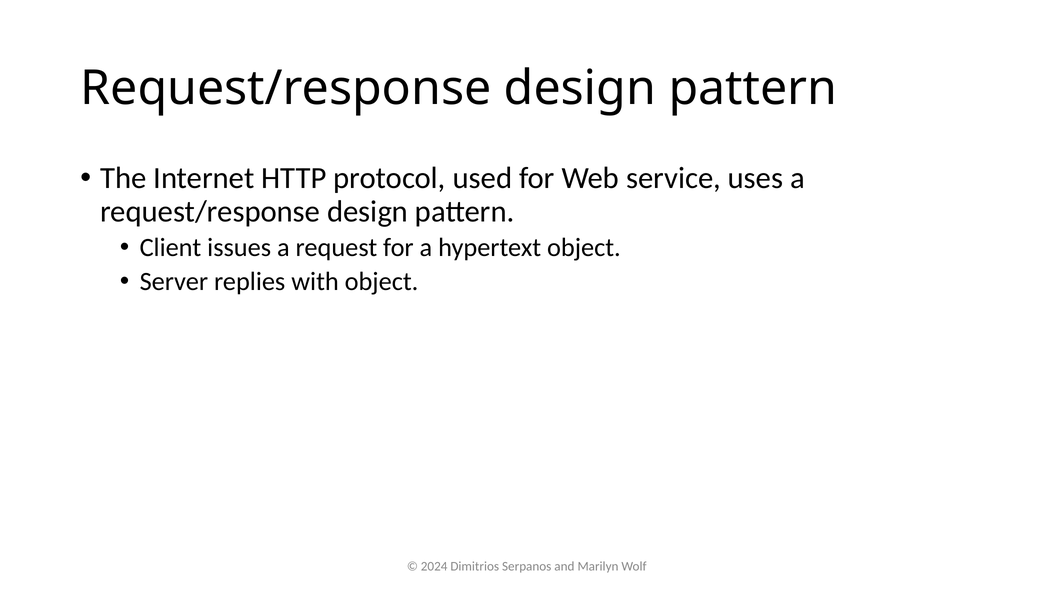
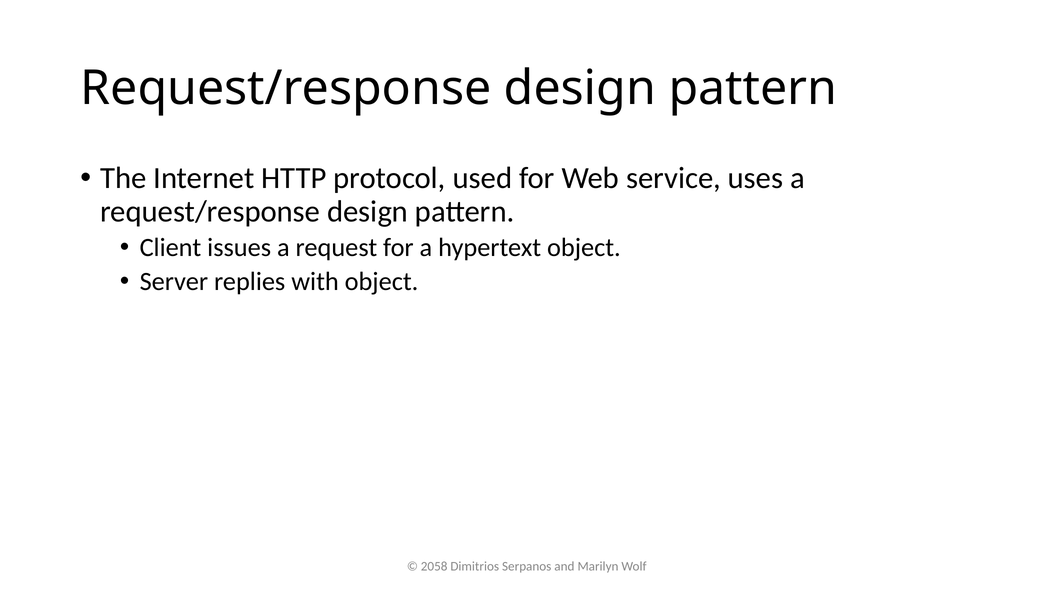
2024: 2024 -> 2058
